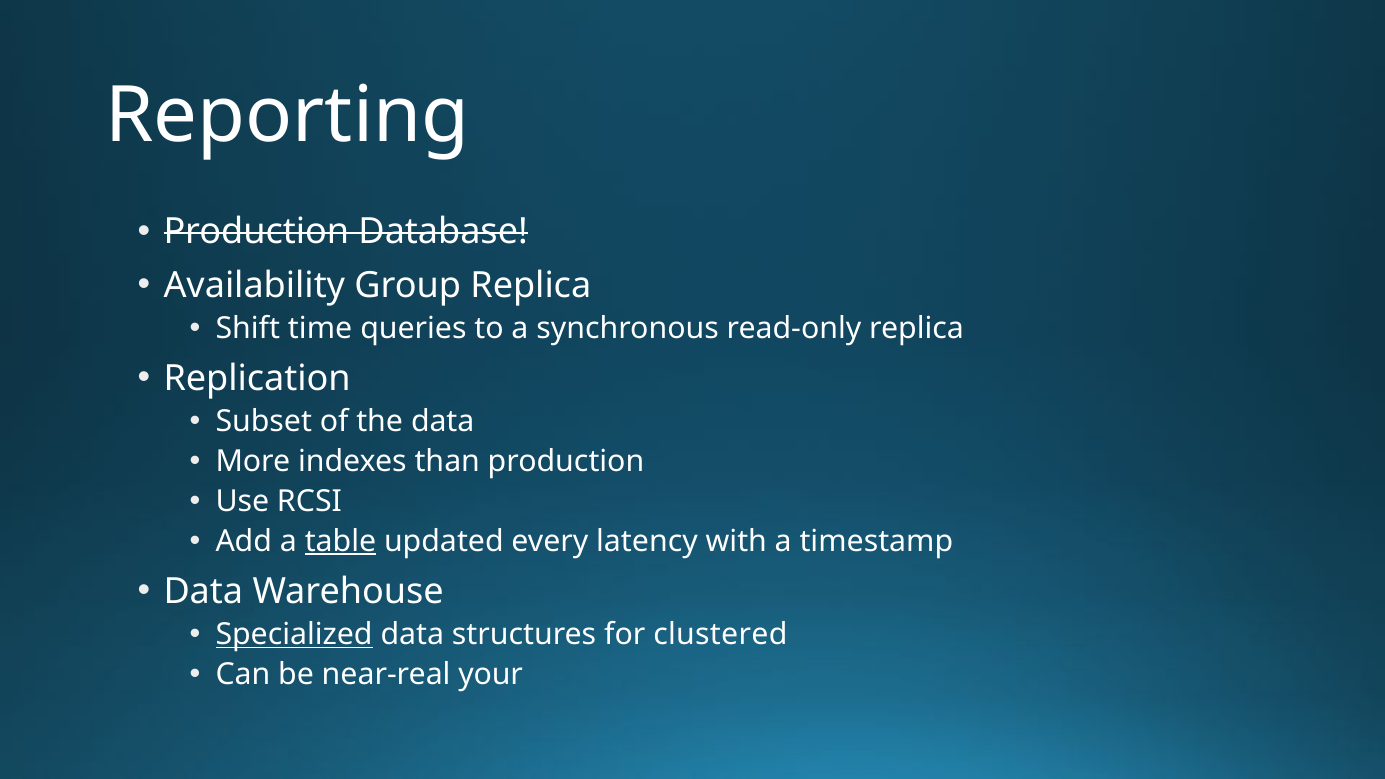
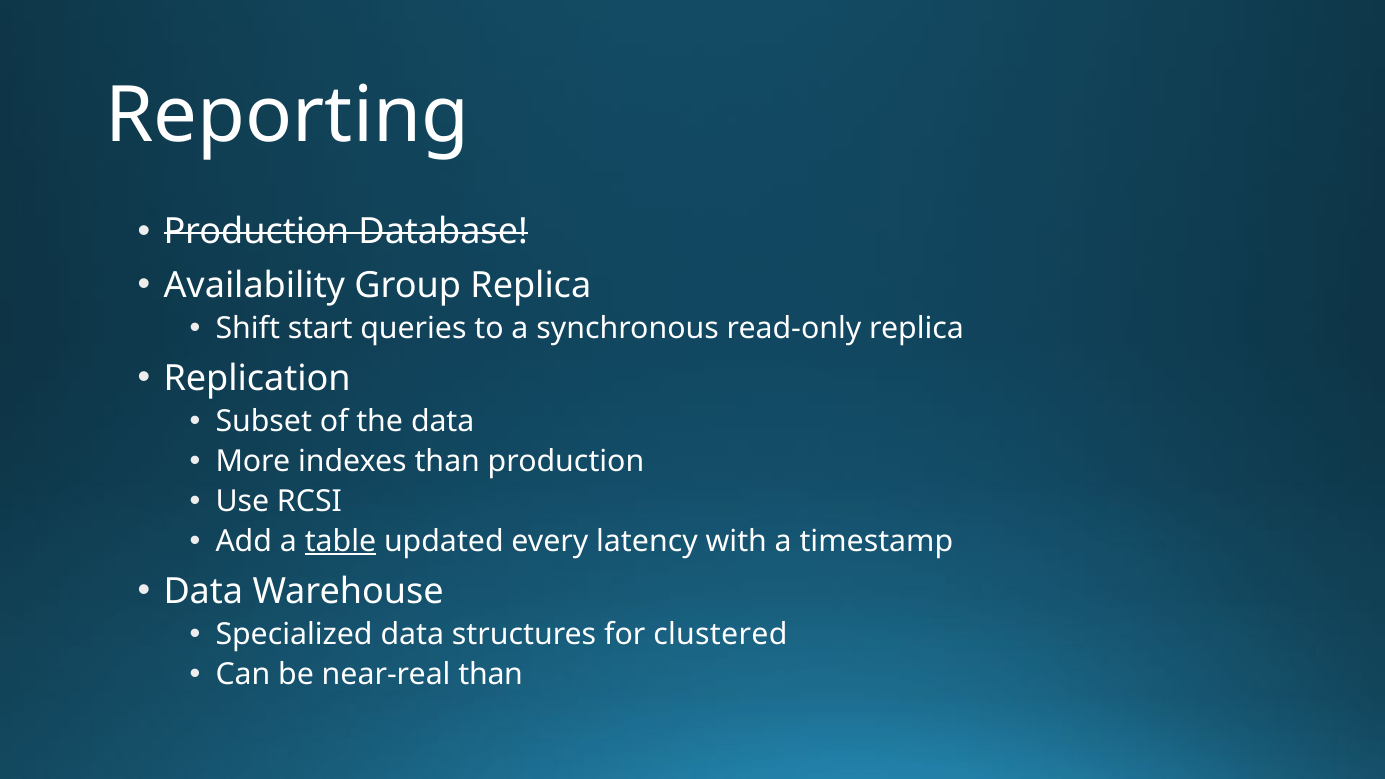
time: time -> start
Specialized underline: present -> none
near-real your: your -> than
